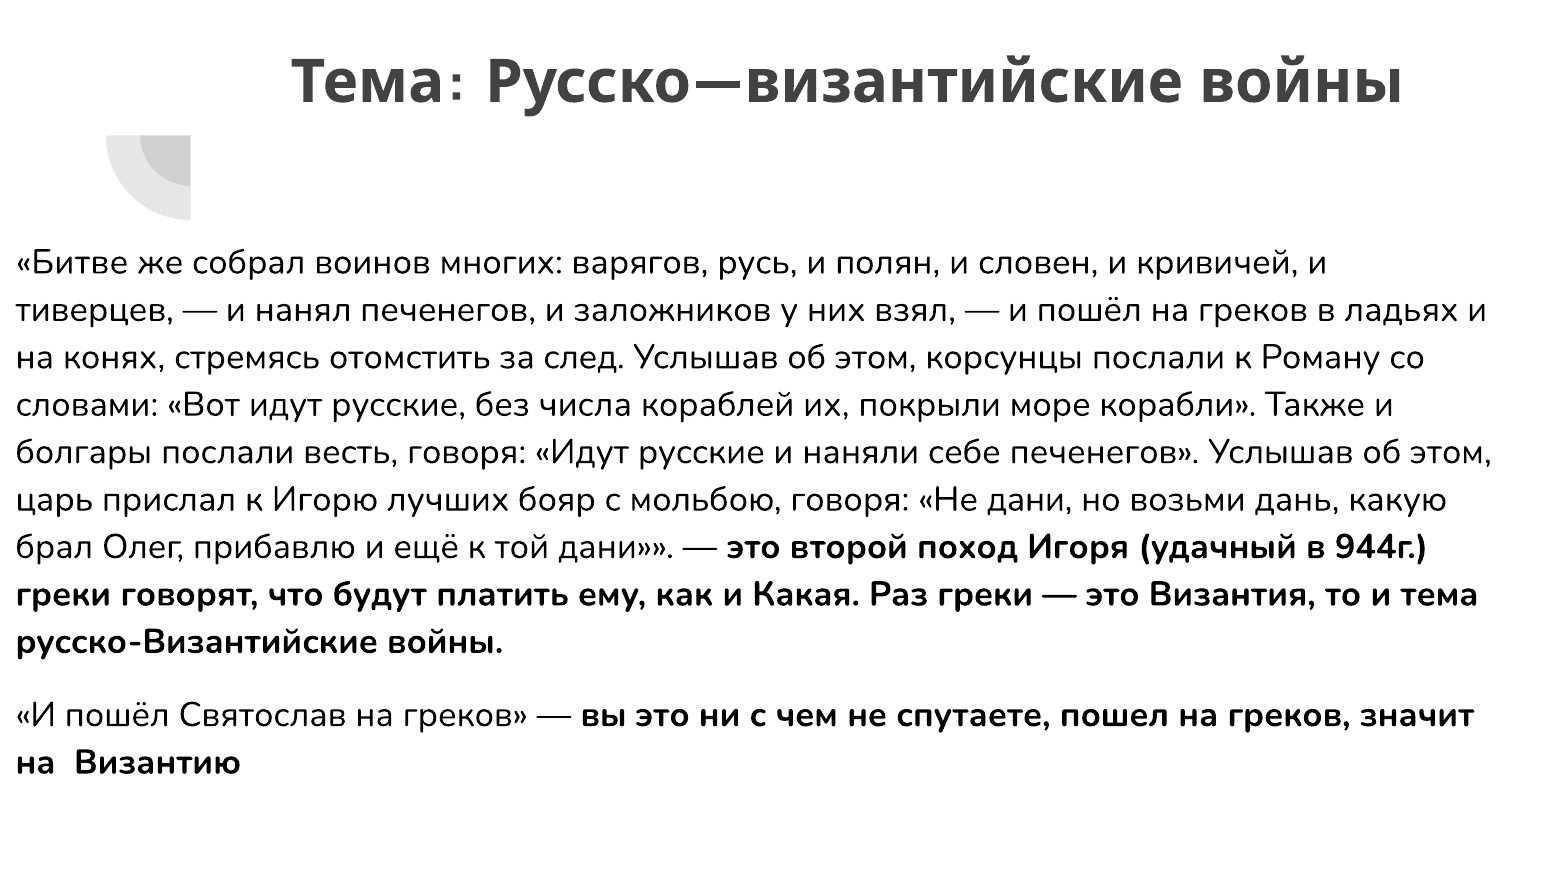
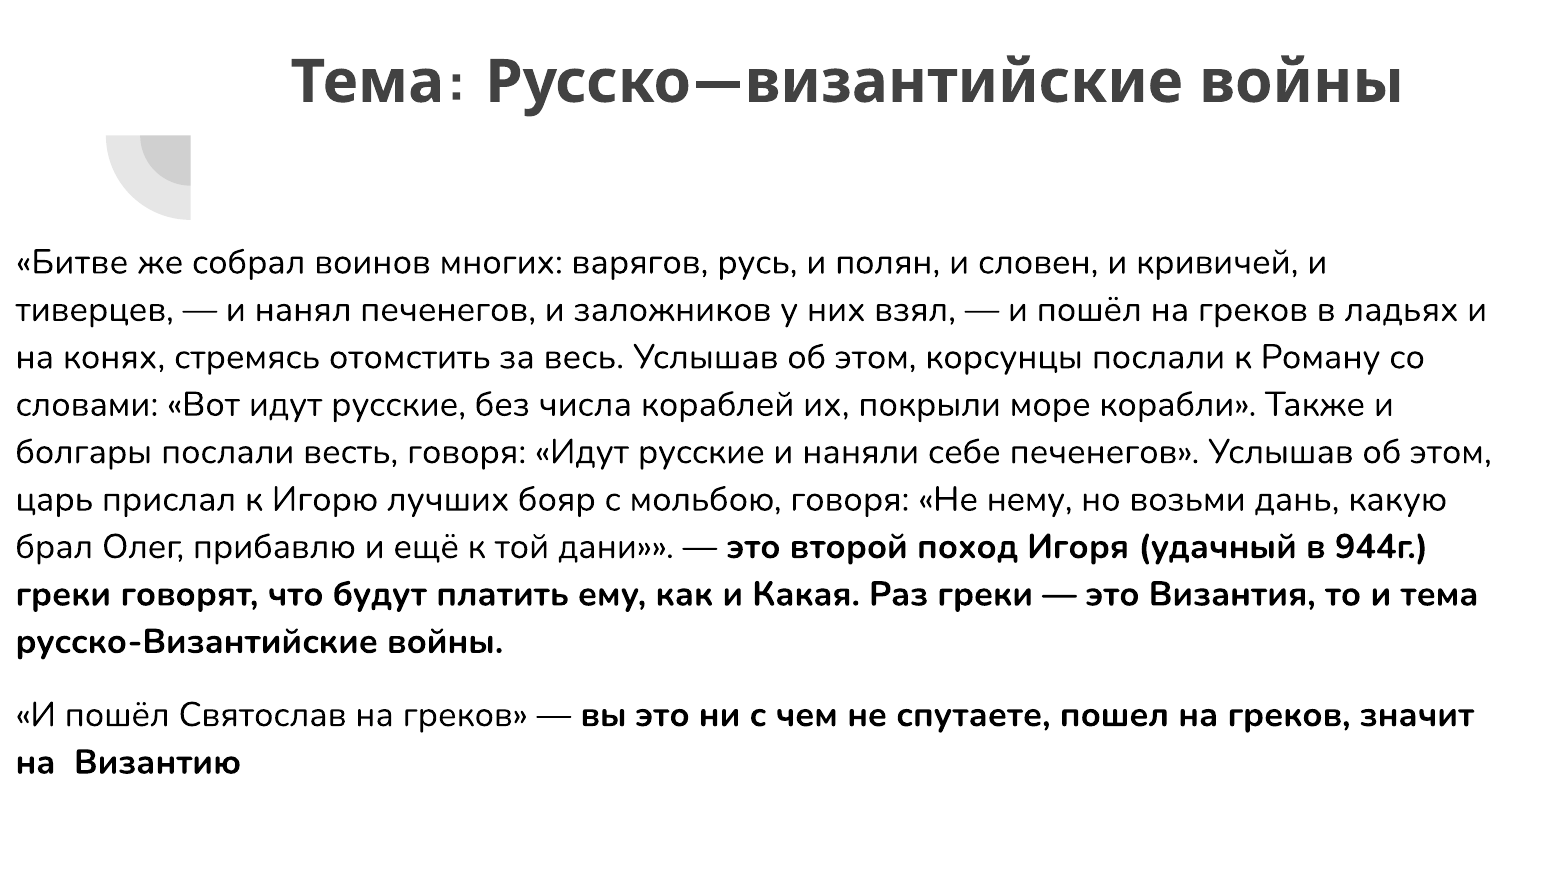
след: след -> весь
Не дани: дани -> нему
